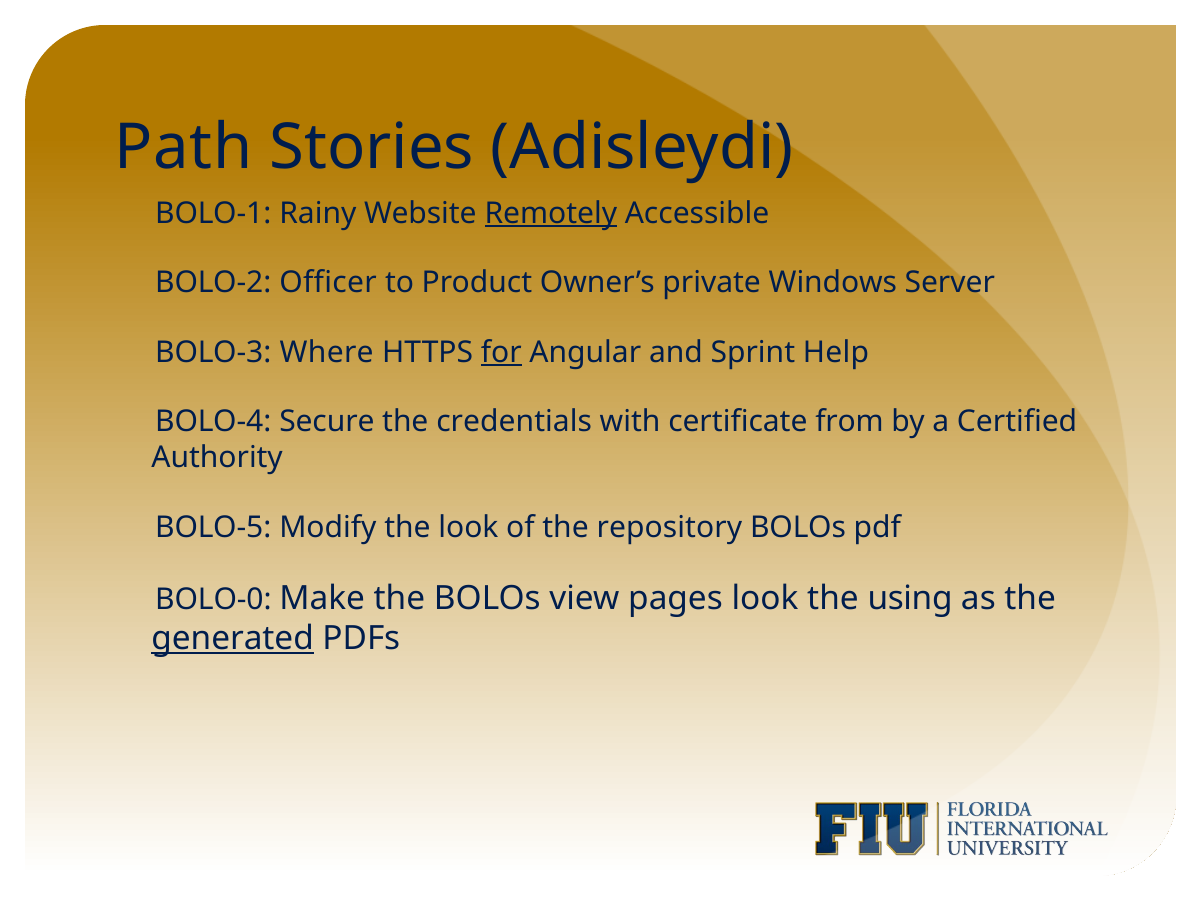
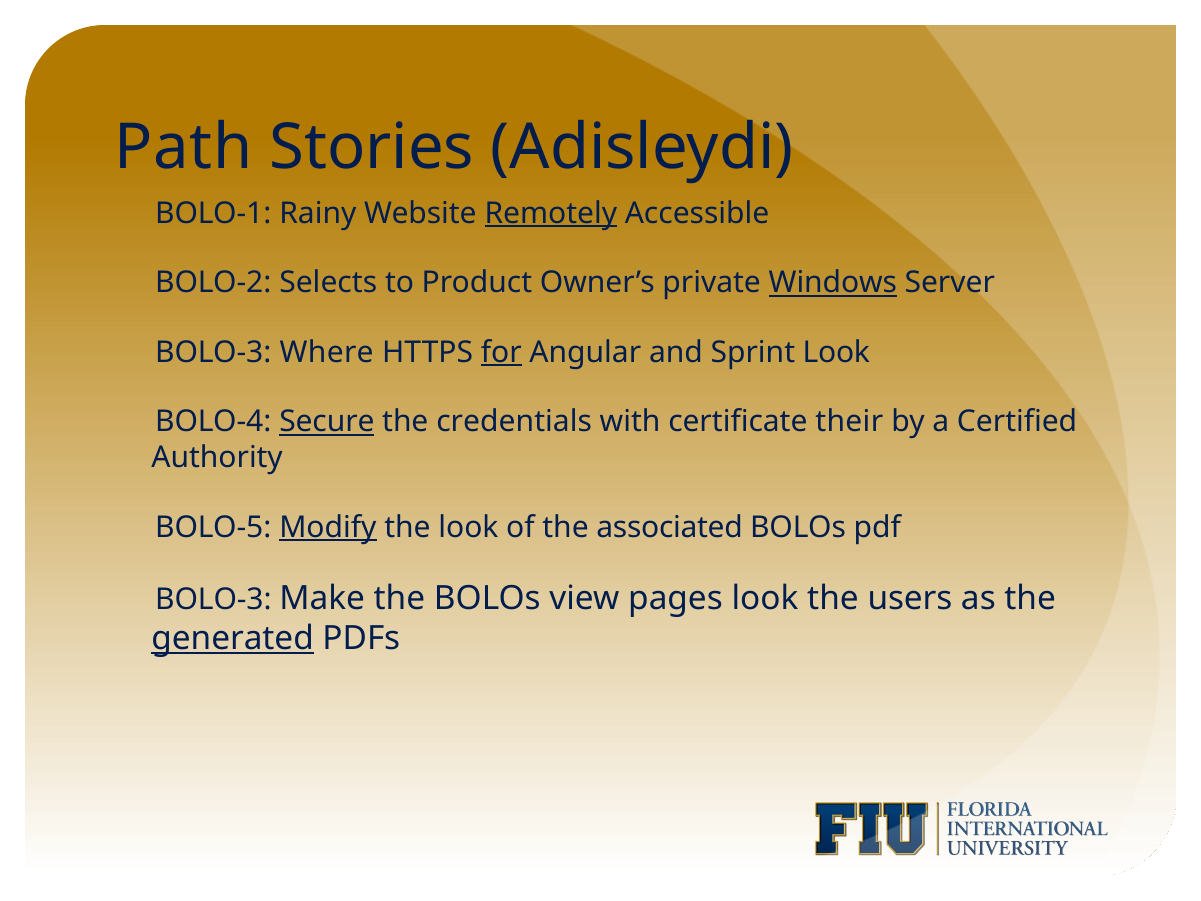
Officer: Officer -> Selects
Windows underline: none -> present
Sprint Help: Help -> Look
Secure underline: none -> present
from: from -> their
Modify underline: none -> present
repository: repository -> associated
BOLO-0: BOLO-0 -> BOLO-3
using: using -> users
